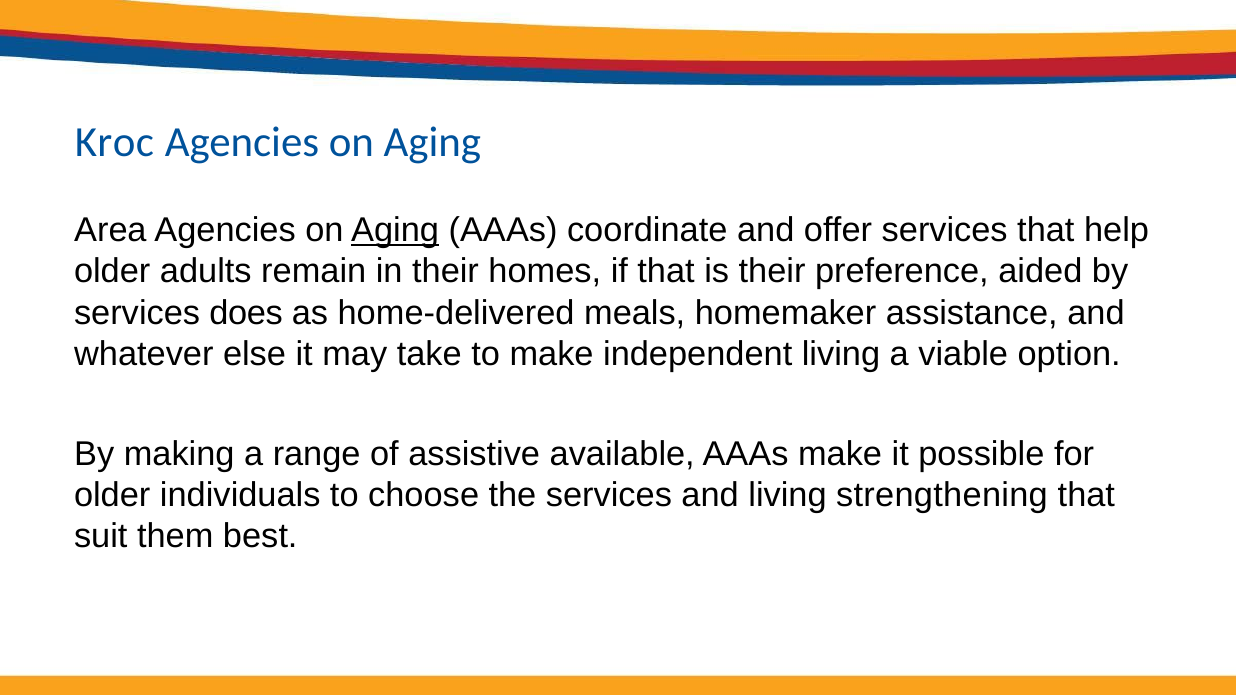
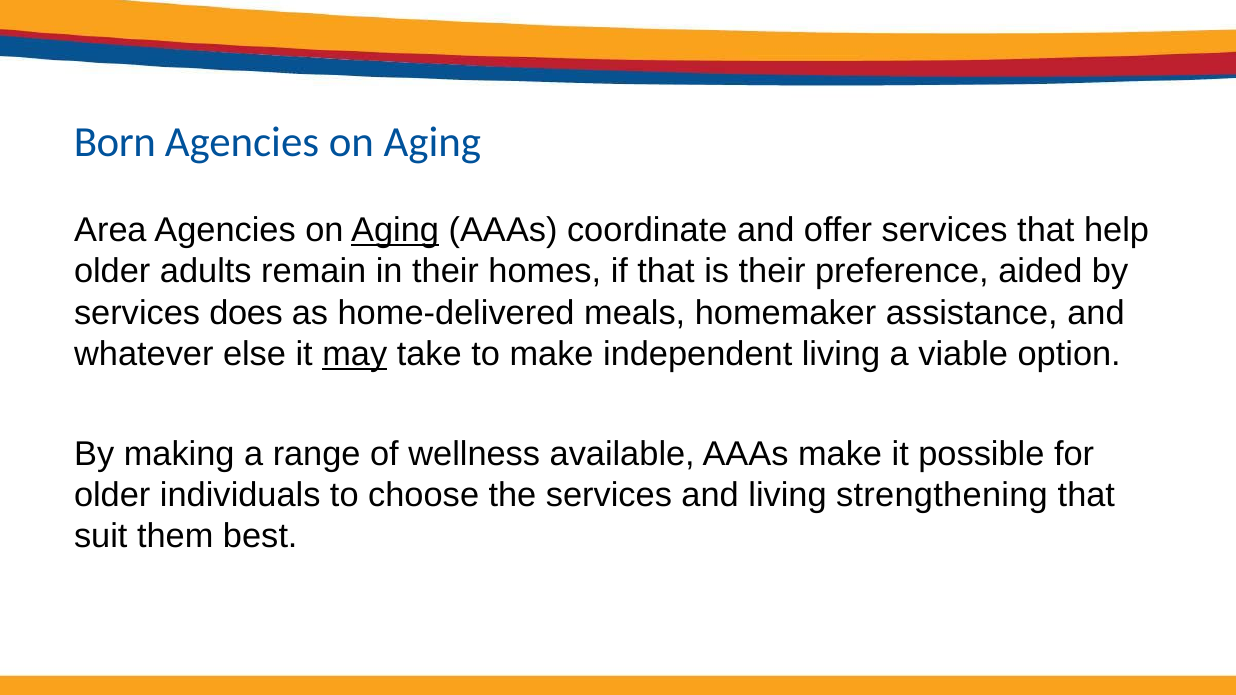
Kroc: Kroc -> Born
may underline: none -> present
assistive: assistive -> wellness
